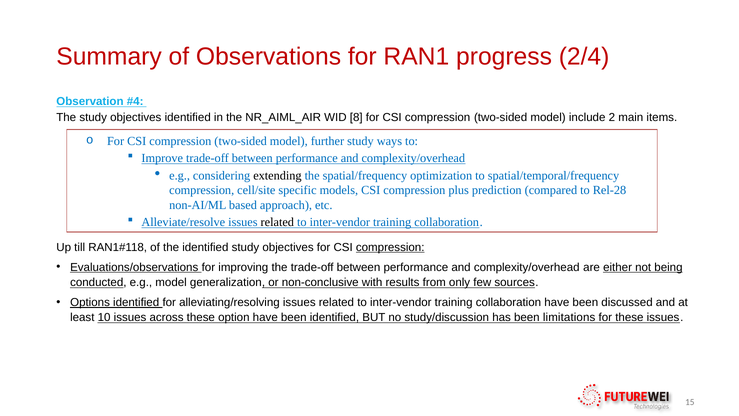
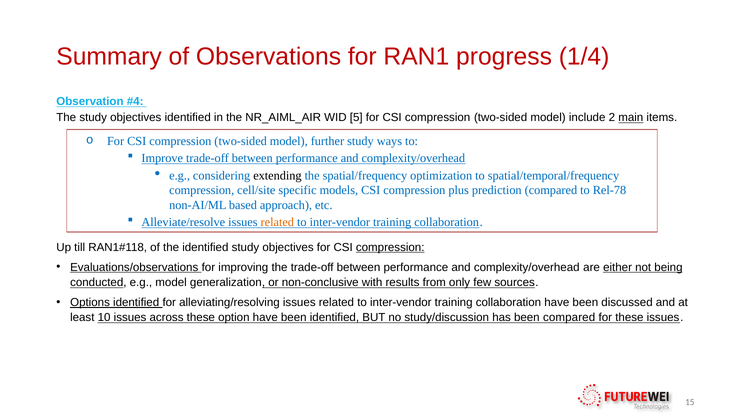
2/4: 2/4 -> 1/4
8: 8 -> 5
main underline: none -> present
Rel-28: Rel-28 -> Rel-78
related at (277, 222) colour: black -> orange
been limitations: limitations -> compared
